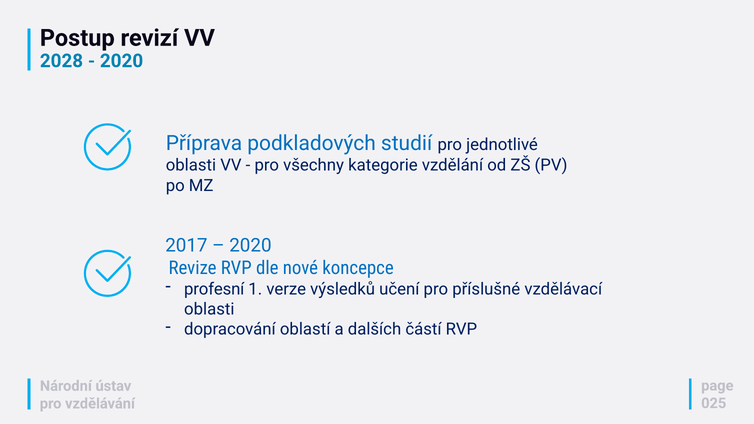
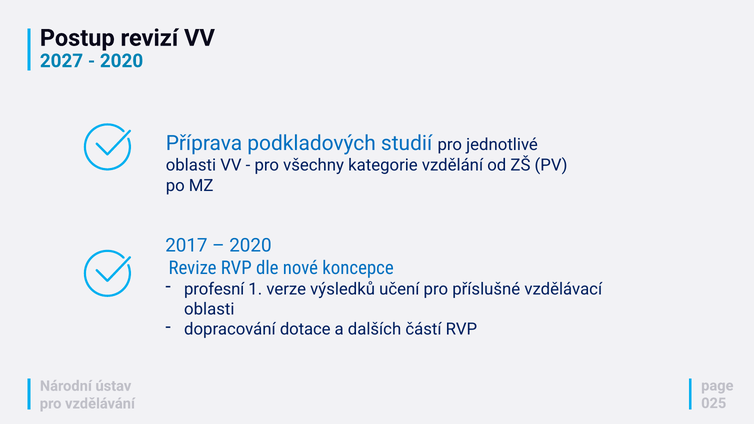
2028: 2028 -> 2027
oblastí: oblastí -> dotace
